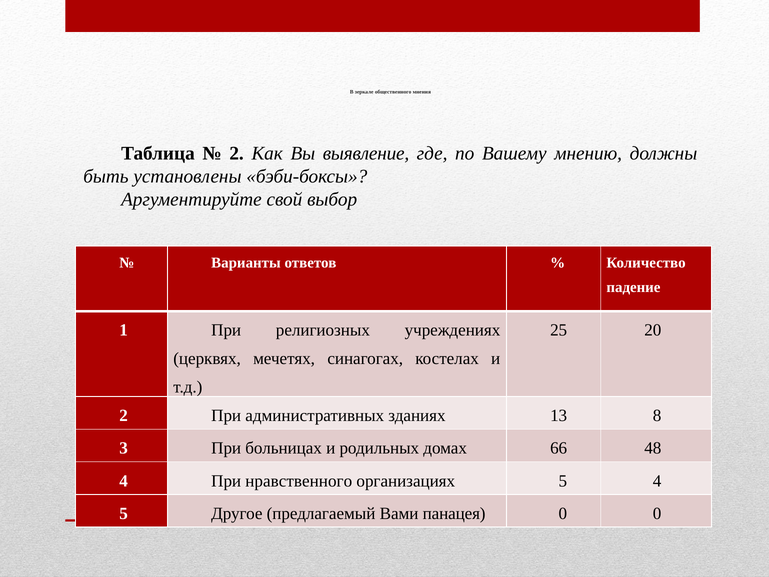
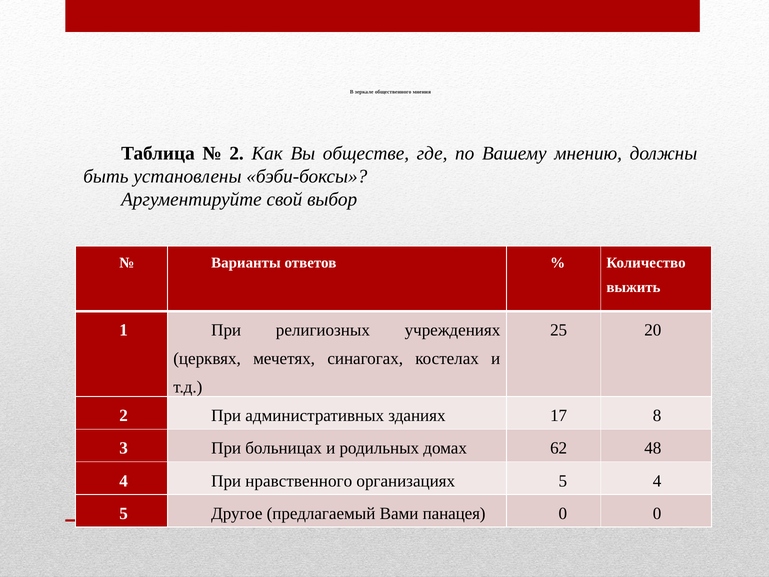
выявление: выявление -> обществе
падение: падение -> выжить
13: 13 -> 17
66: 66 -> 62
